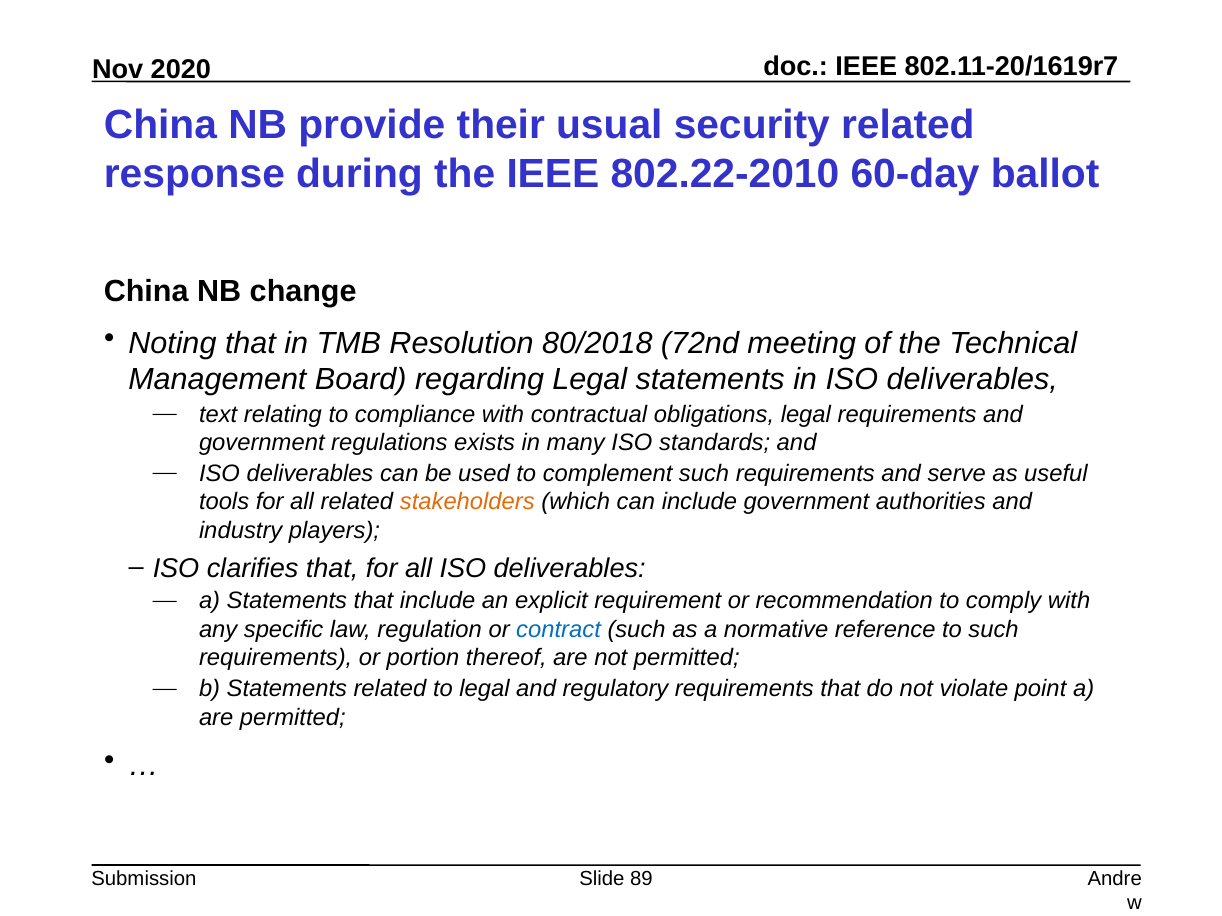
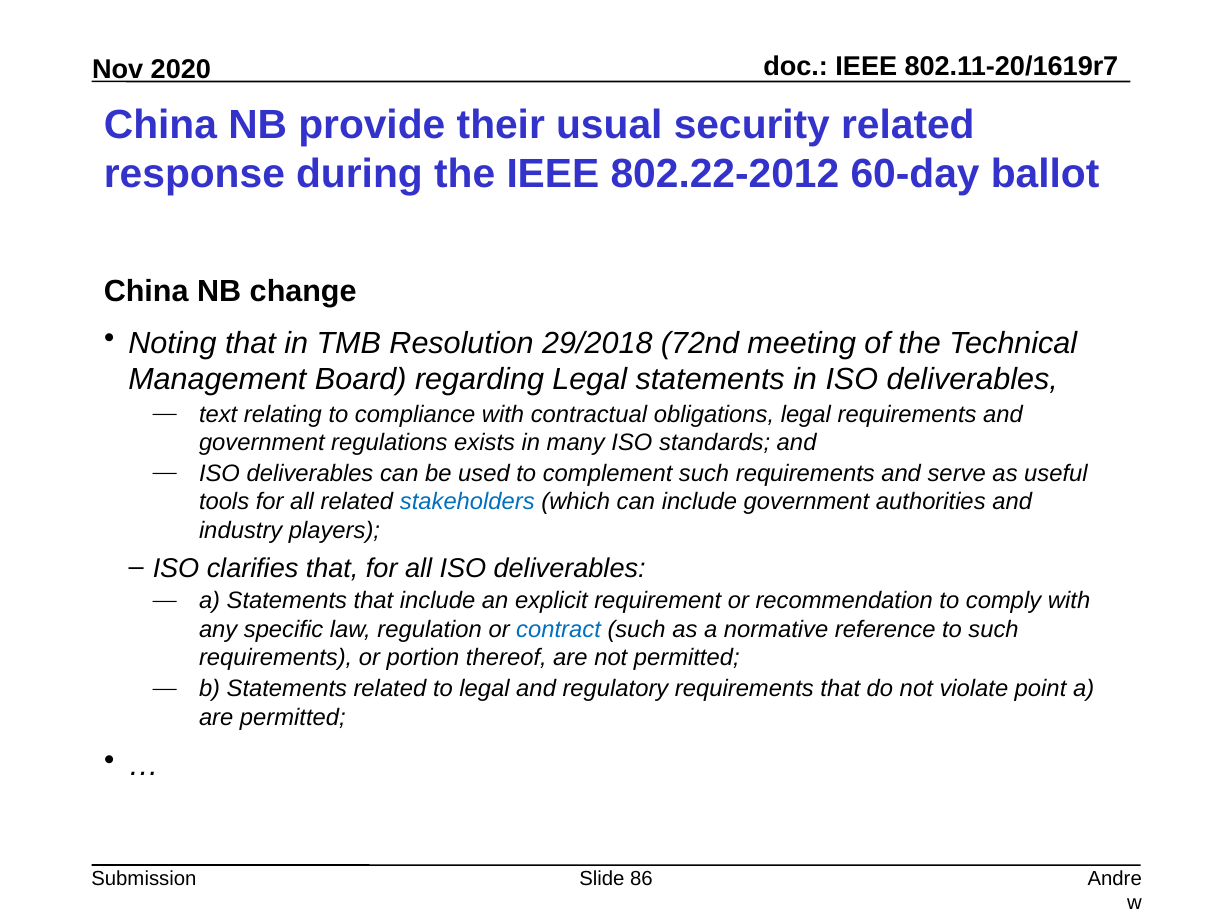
802.22-2010: 802.22-2010 -> 802.22-2012
80/2018: 80/2018 -> 29/2018
stakeholders colour: orange -> blue
89: 89 -> 86
